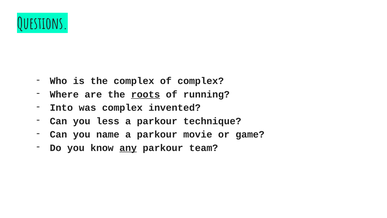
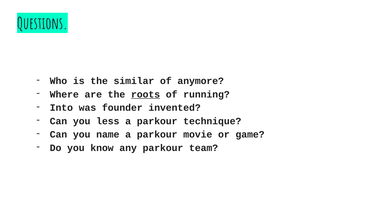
the complex: complex -> similar
of complex: complex -> anymore
was complex: complex -> founder
any underline: present -> none
